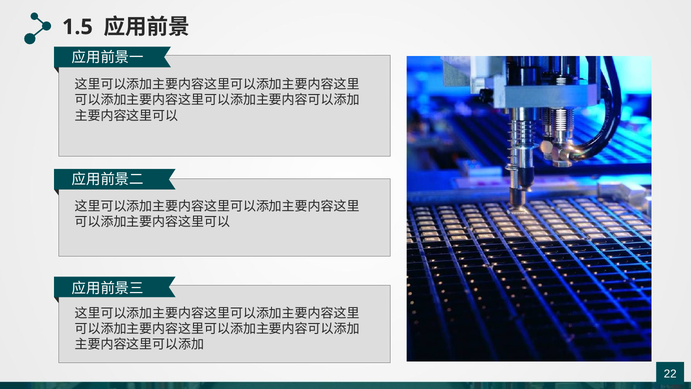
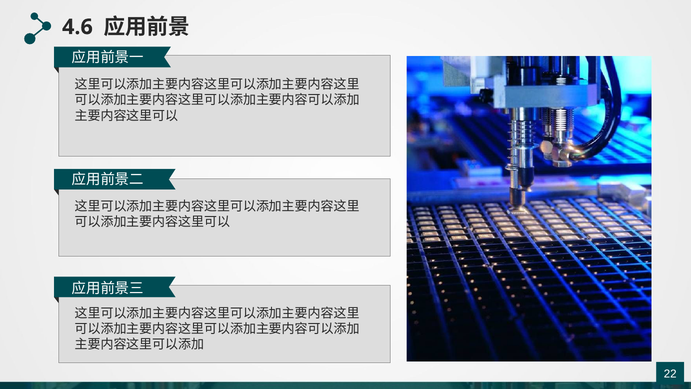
1.5: 1.5 -> 4.6
